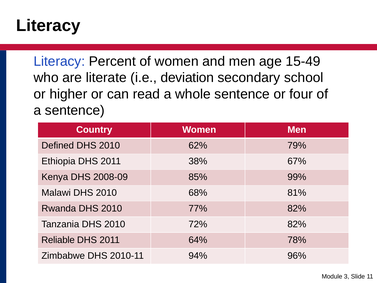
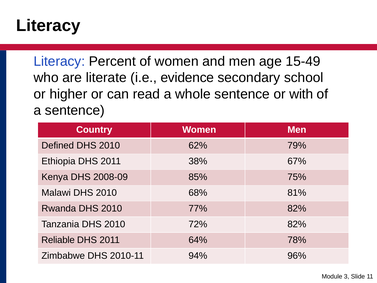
deviation: deviation -> evidence
four: four -> with
99%: 99% -> 75%
